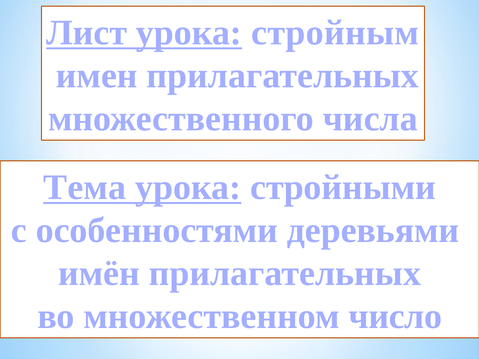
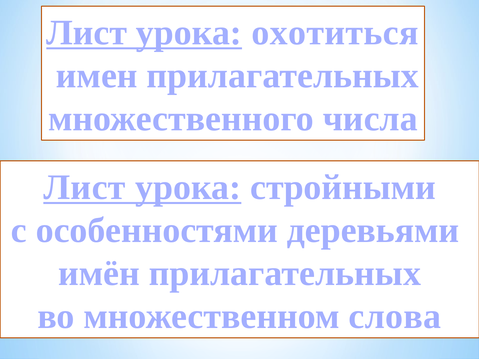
стройным: стройным -> охотиться
Тема at (85, 187): Тема -> Лист
число: число -> слова
